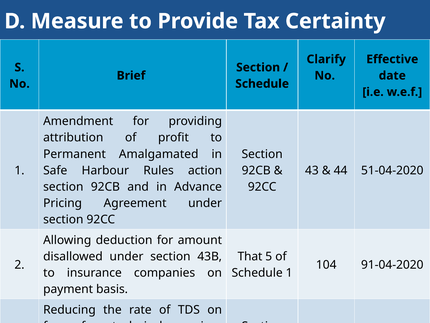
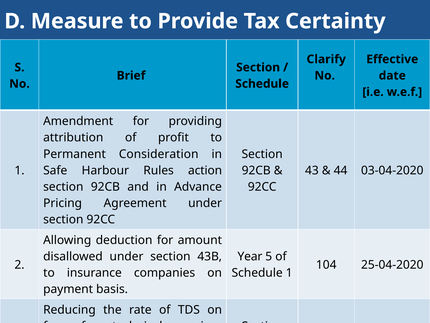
Amalgamated: Amalgamated -> Consideration
51-04-2020: 51-04-2020 -> 03-04-2020
That: That -> Year
91-04-2020: 91-04-2020 -> 25-04-2020
